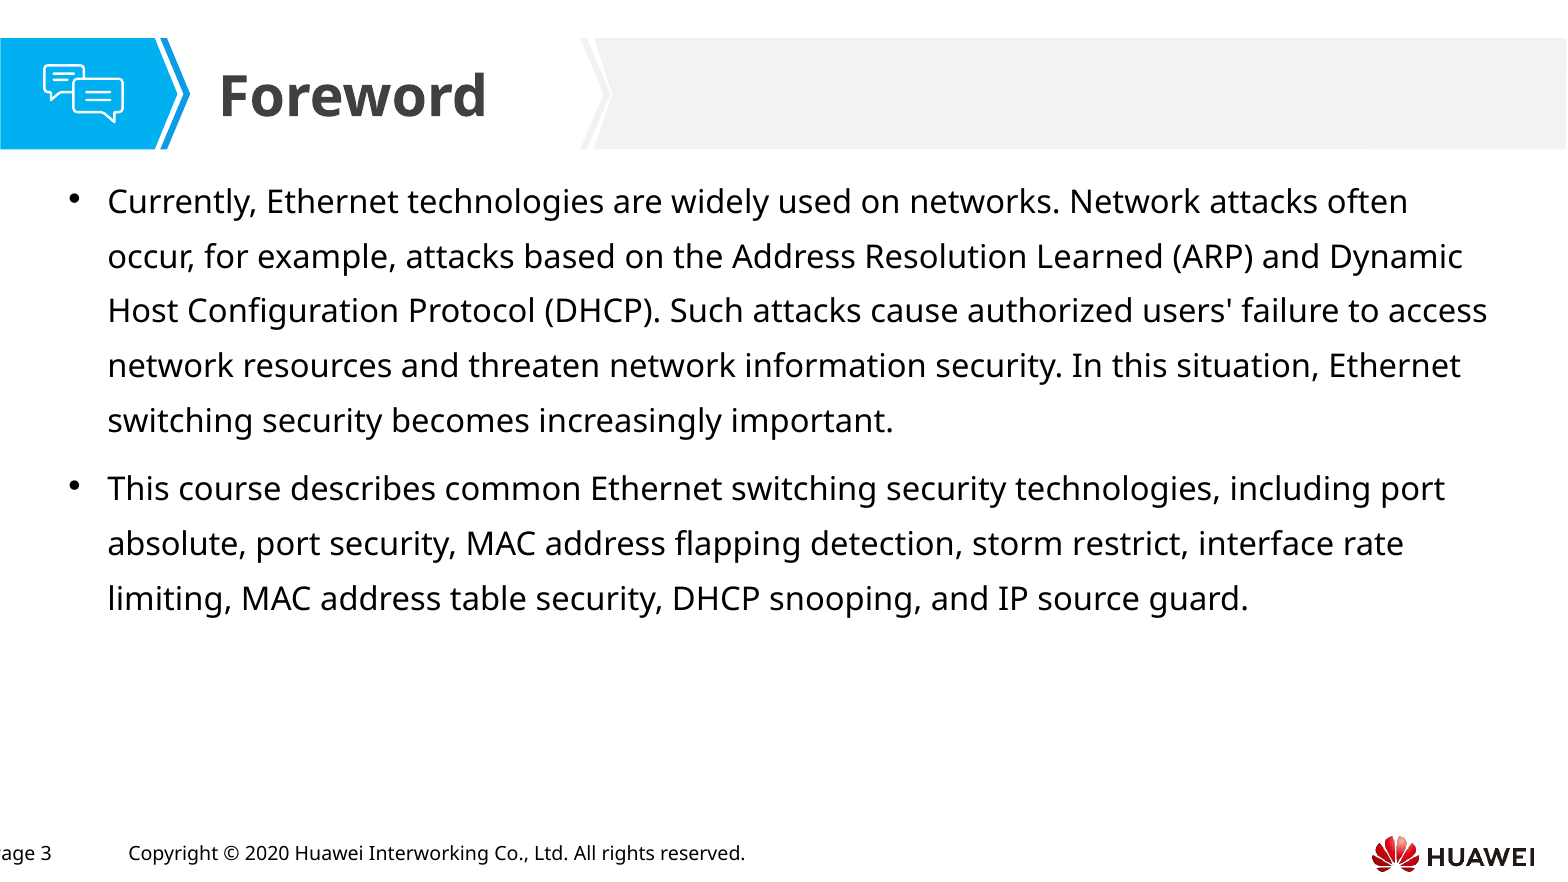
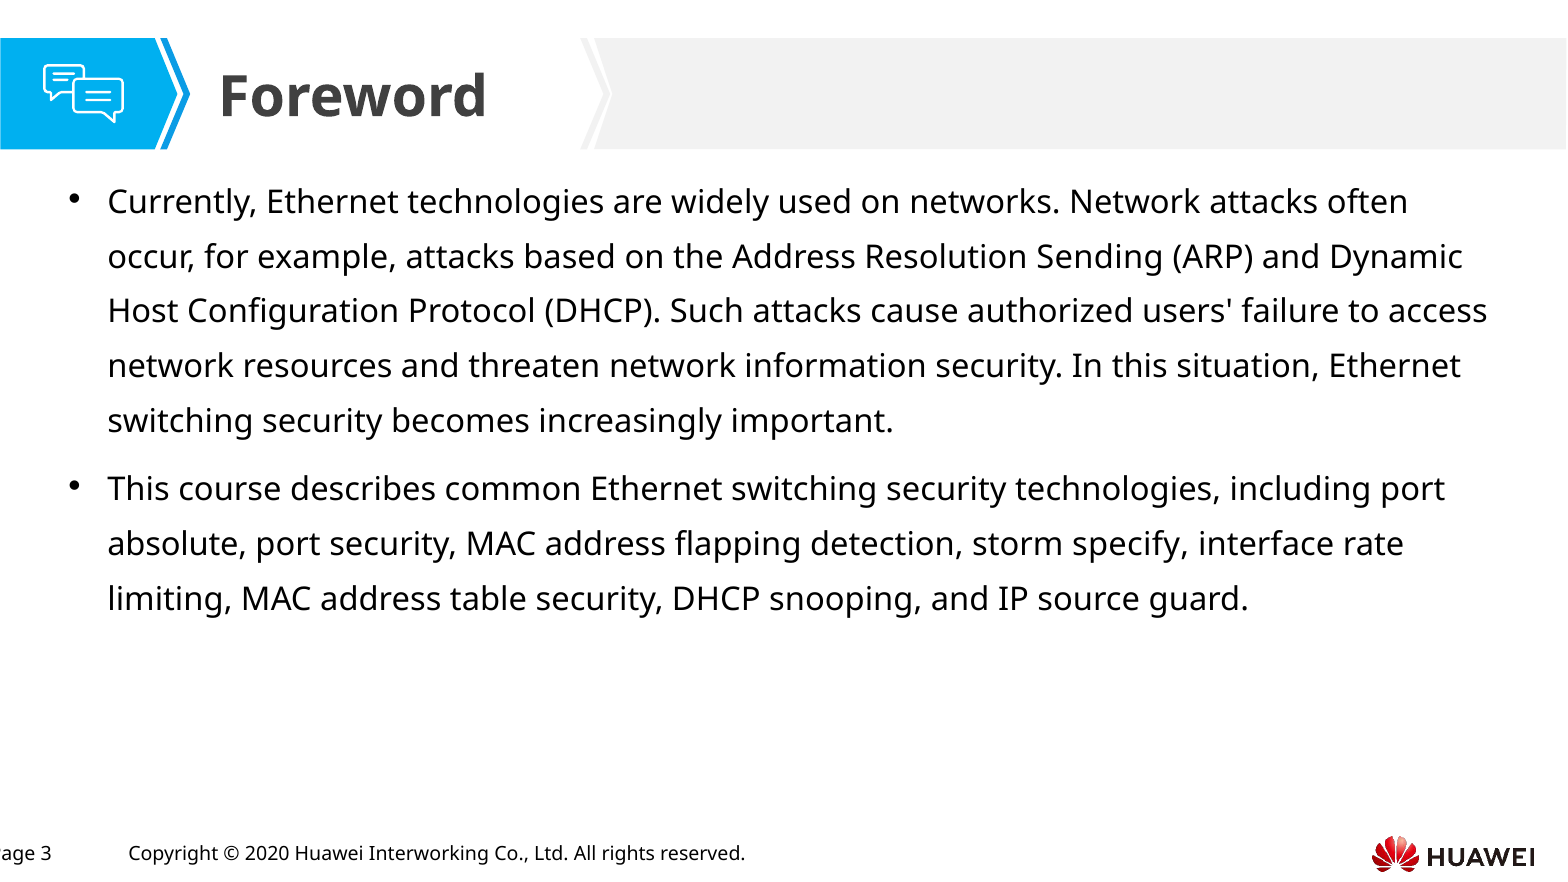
Learned: Learned -> Sending
restrict: restrict -> specify
